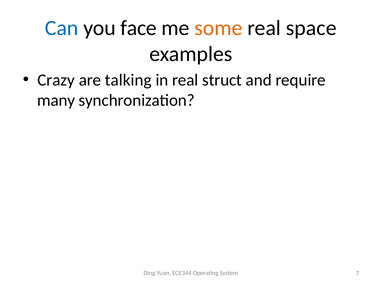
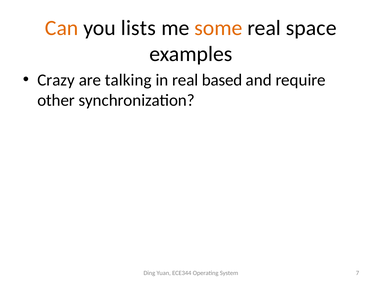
Can colour: blue -> orange
face: face -> lists
struct: struct -> based
many: many -> other
